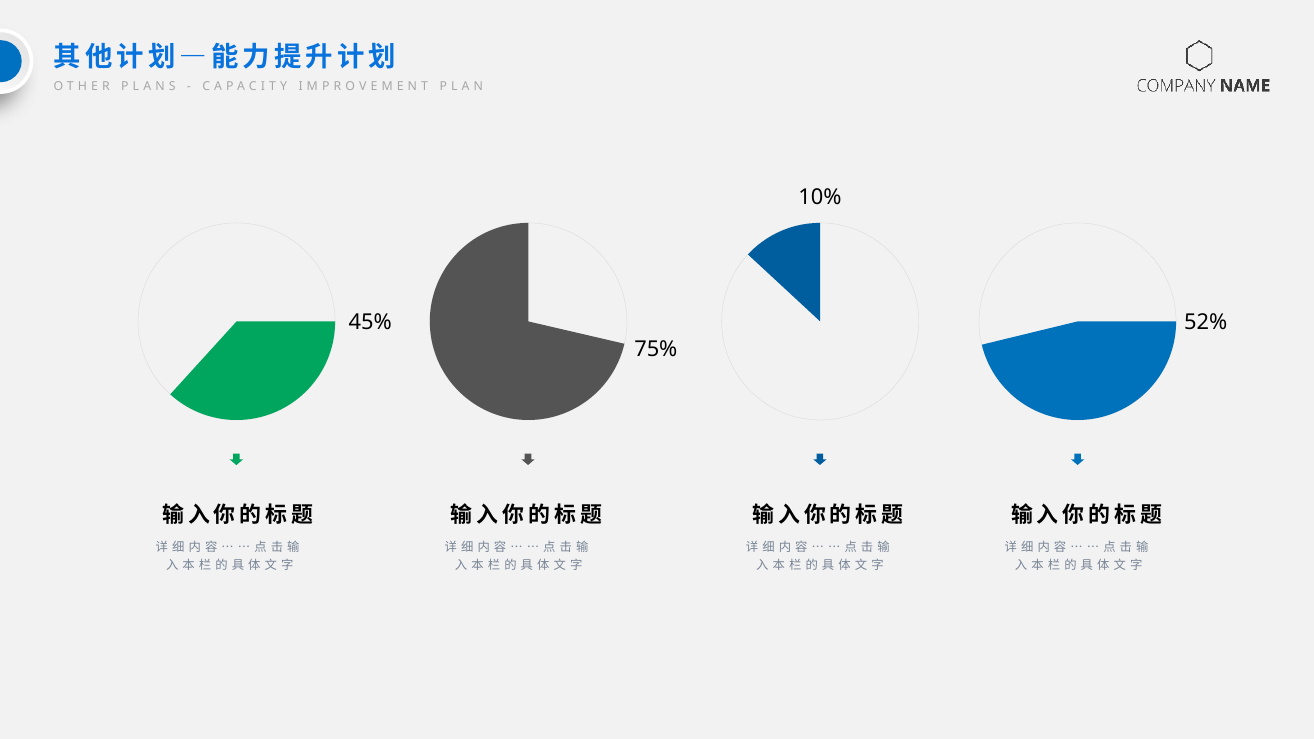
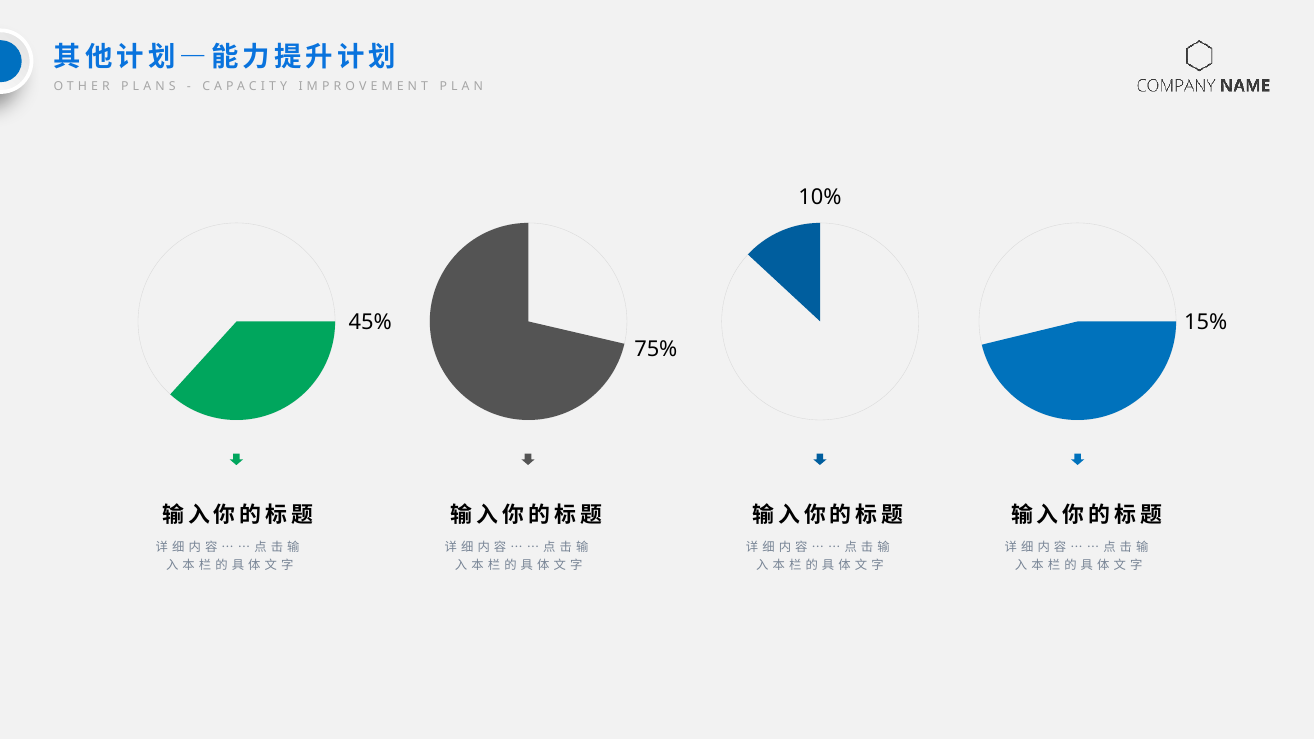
52%: 52% -> 15%
